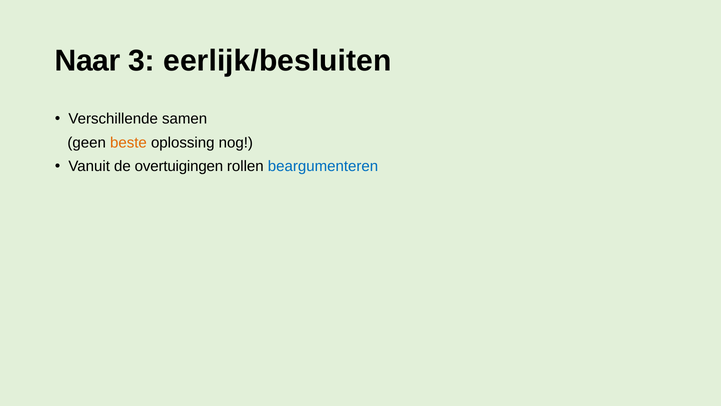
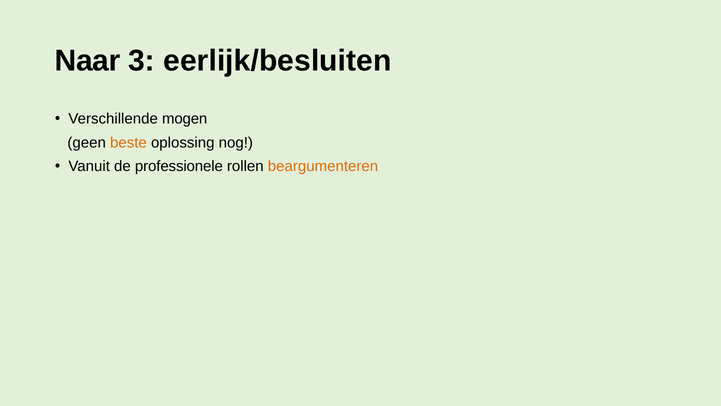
samen: samen -> mogen
overtuigingen: overtuigingen -> professionele
beargumenteren colour: blue -> orange
